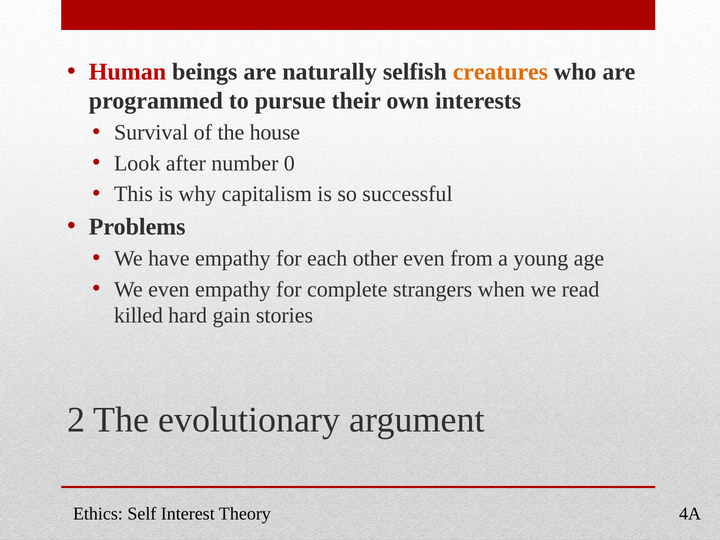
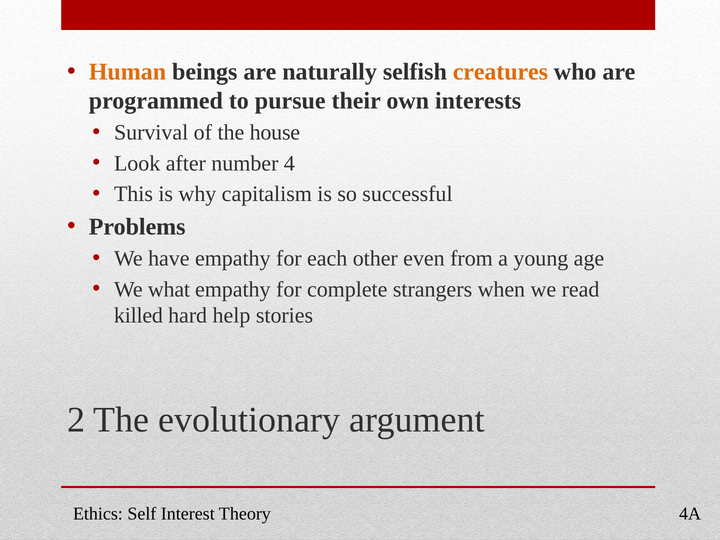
Human colour: red -> orange
0: 0 -> 4
We even: even -> what
gain: gain -> help
